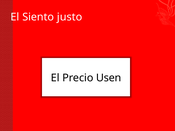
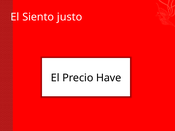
Usen: Usen -> Have
